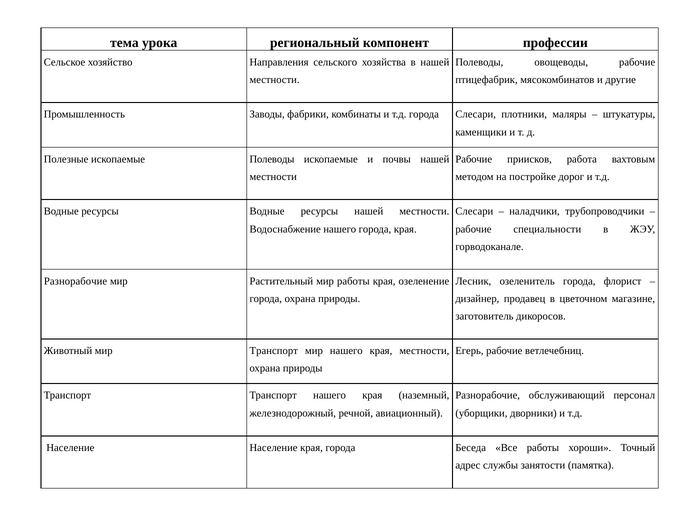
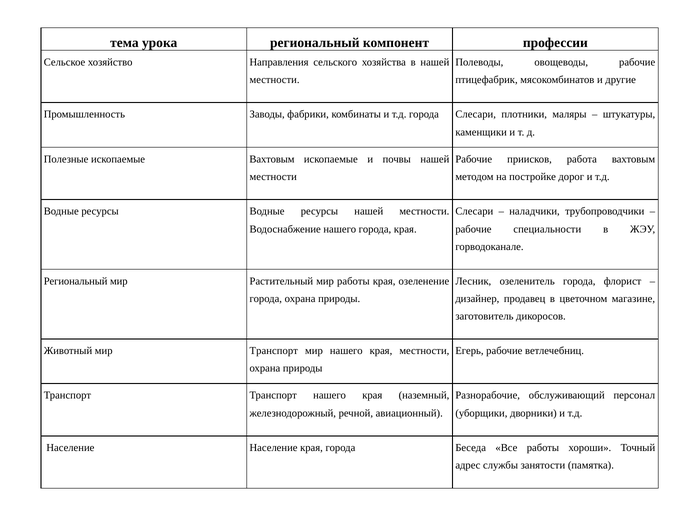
ископаемые Полеводы: Полеводы -> Вахтовым
Разнорабочие at (76, 281): Разнорабочие -> Региональный
